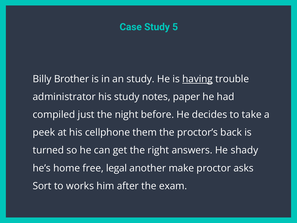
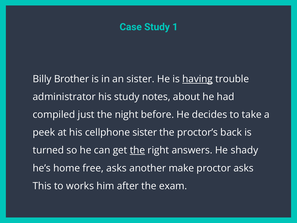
5: 5 -> 1
an study: study -> sister
paper: paper -> about
cellphone them: them -> sister
the at (137, 150) underline: none -> present
free legal: legal -> asks
Sort: Sort -> This
